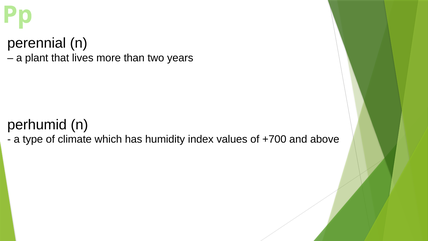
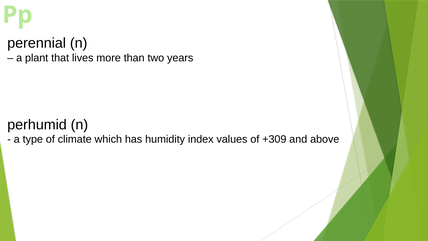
+700: +700 -> +309
